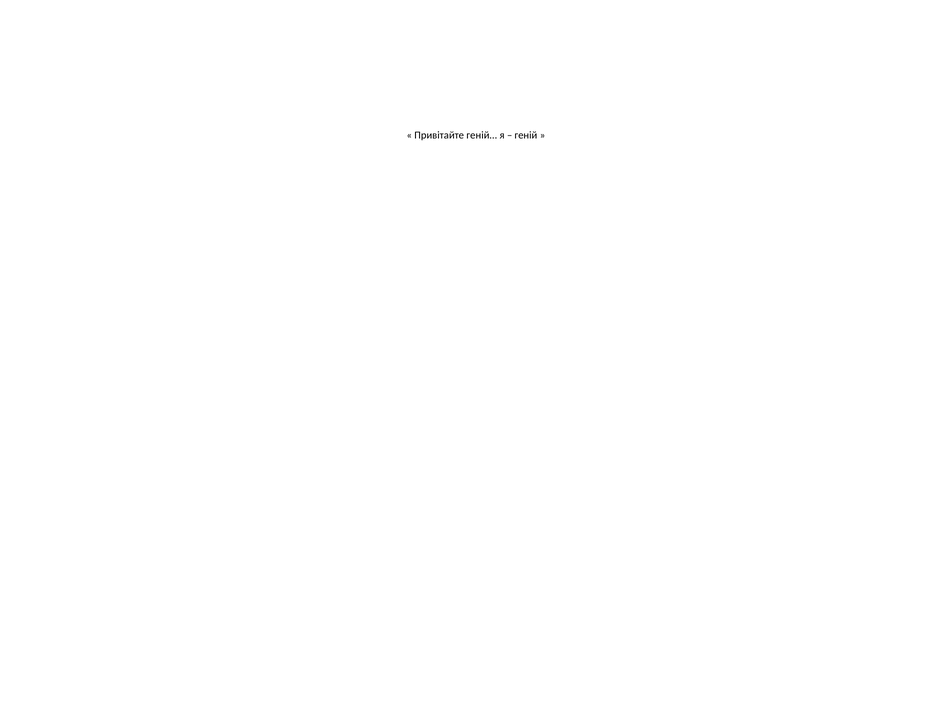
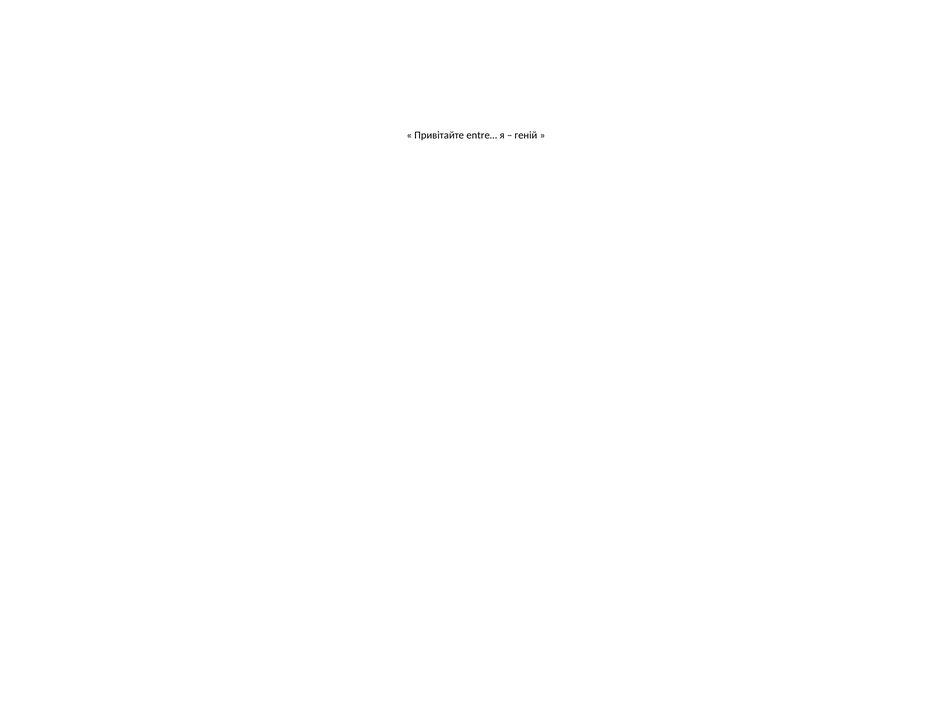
геній…: геній… -> entre…
